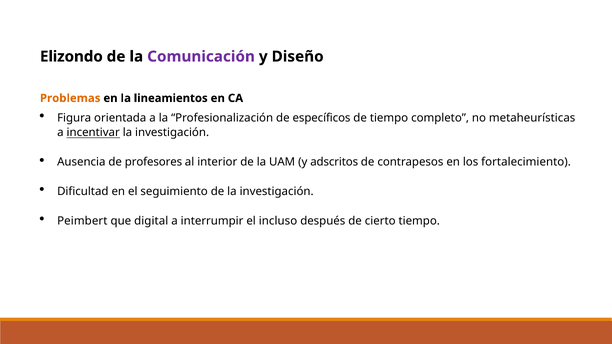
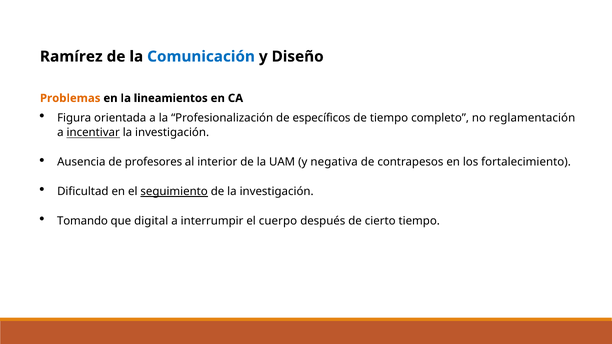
Elizondo: Elizondo -> Ramírez
Comunicación colour: purple -> blue
metaheurísticas: metaheurísticas -> reglamentación
adscritos: adscritos -> negativa
seguimiento underline: none -> present
Peimbert: Peimbert -> Tomando
incluso: incluso -> cuerpo
